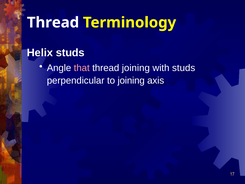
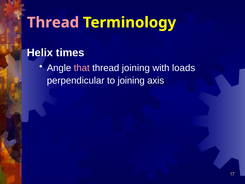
Thread at (53, 22) colour: white -> pink
Helix studs: studs -> times
with studs: studs -> loads
